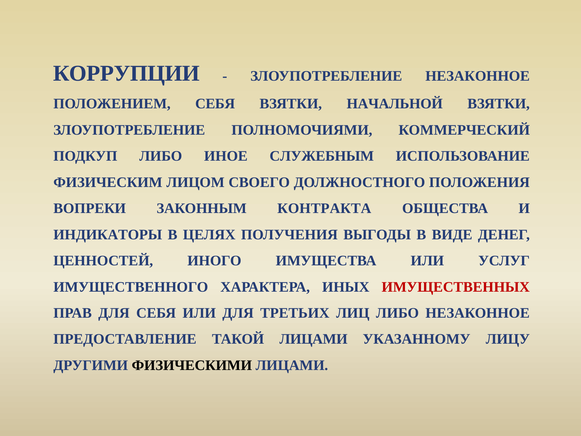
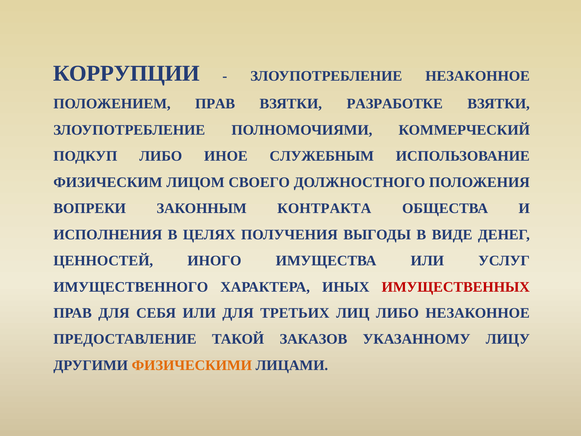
ПОЛОЖЕНИЕМ СЕБЯ: СЕБЯ -> ПРАВ
НАЧАЛЬНОЙ: НАЧАЛЬНОЙ -> РАЗРАБОТКЕ
ИНДИКАТОРЫ: ИНДИКАТОРЫ -> ИСПОЛНЕНИЯ
ТАКОЙ ЛИЦАМИ: ЛИЦАМИ -> ЗАКАЗОВ
ФИЗИЧЕСКИМИ colour: black -> orange
